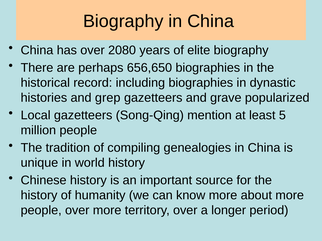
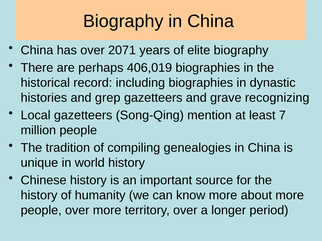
2080: 2080 -> 2071
656,650: 656,650 -> 406,019
popularized: popularized -> recognizing
5: 5 -> 7
